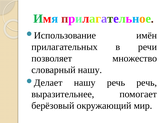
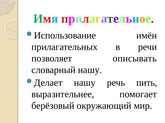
множество: множество -> описывать
речь речь: речь -> пить
